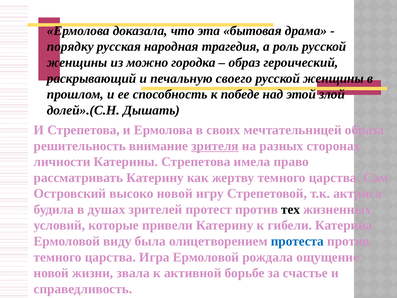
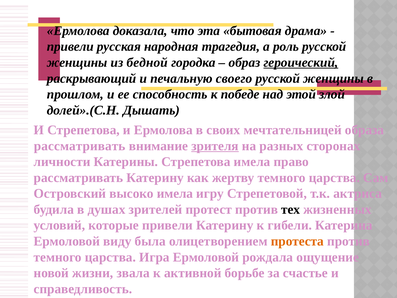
порядку at (70, 47): порядку -> привели
можно: можно -> бедной
героический underline: none -> present
решительность at (80, 146): решительность -> рассматривать
высоко новой: новой -> имела
протеста colour: blue -> orange
